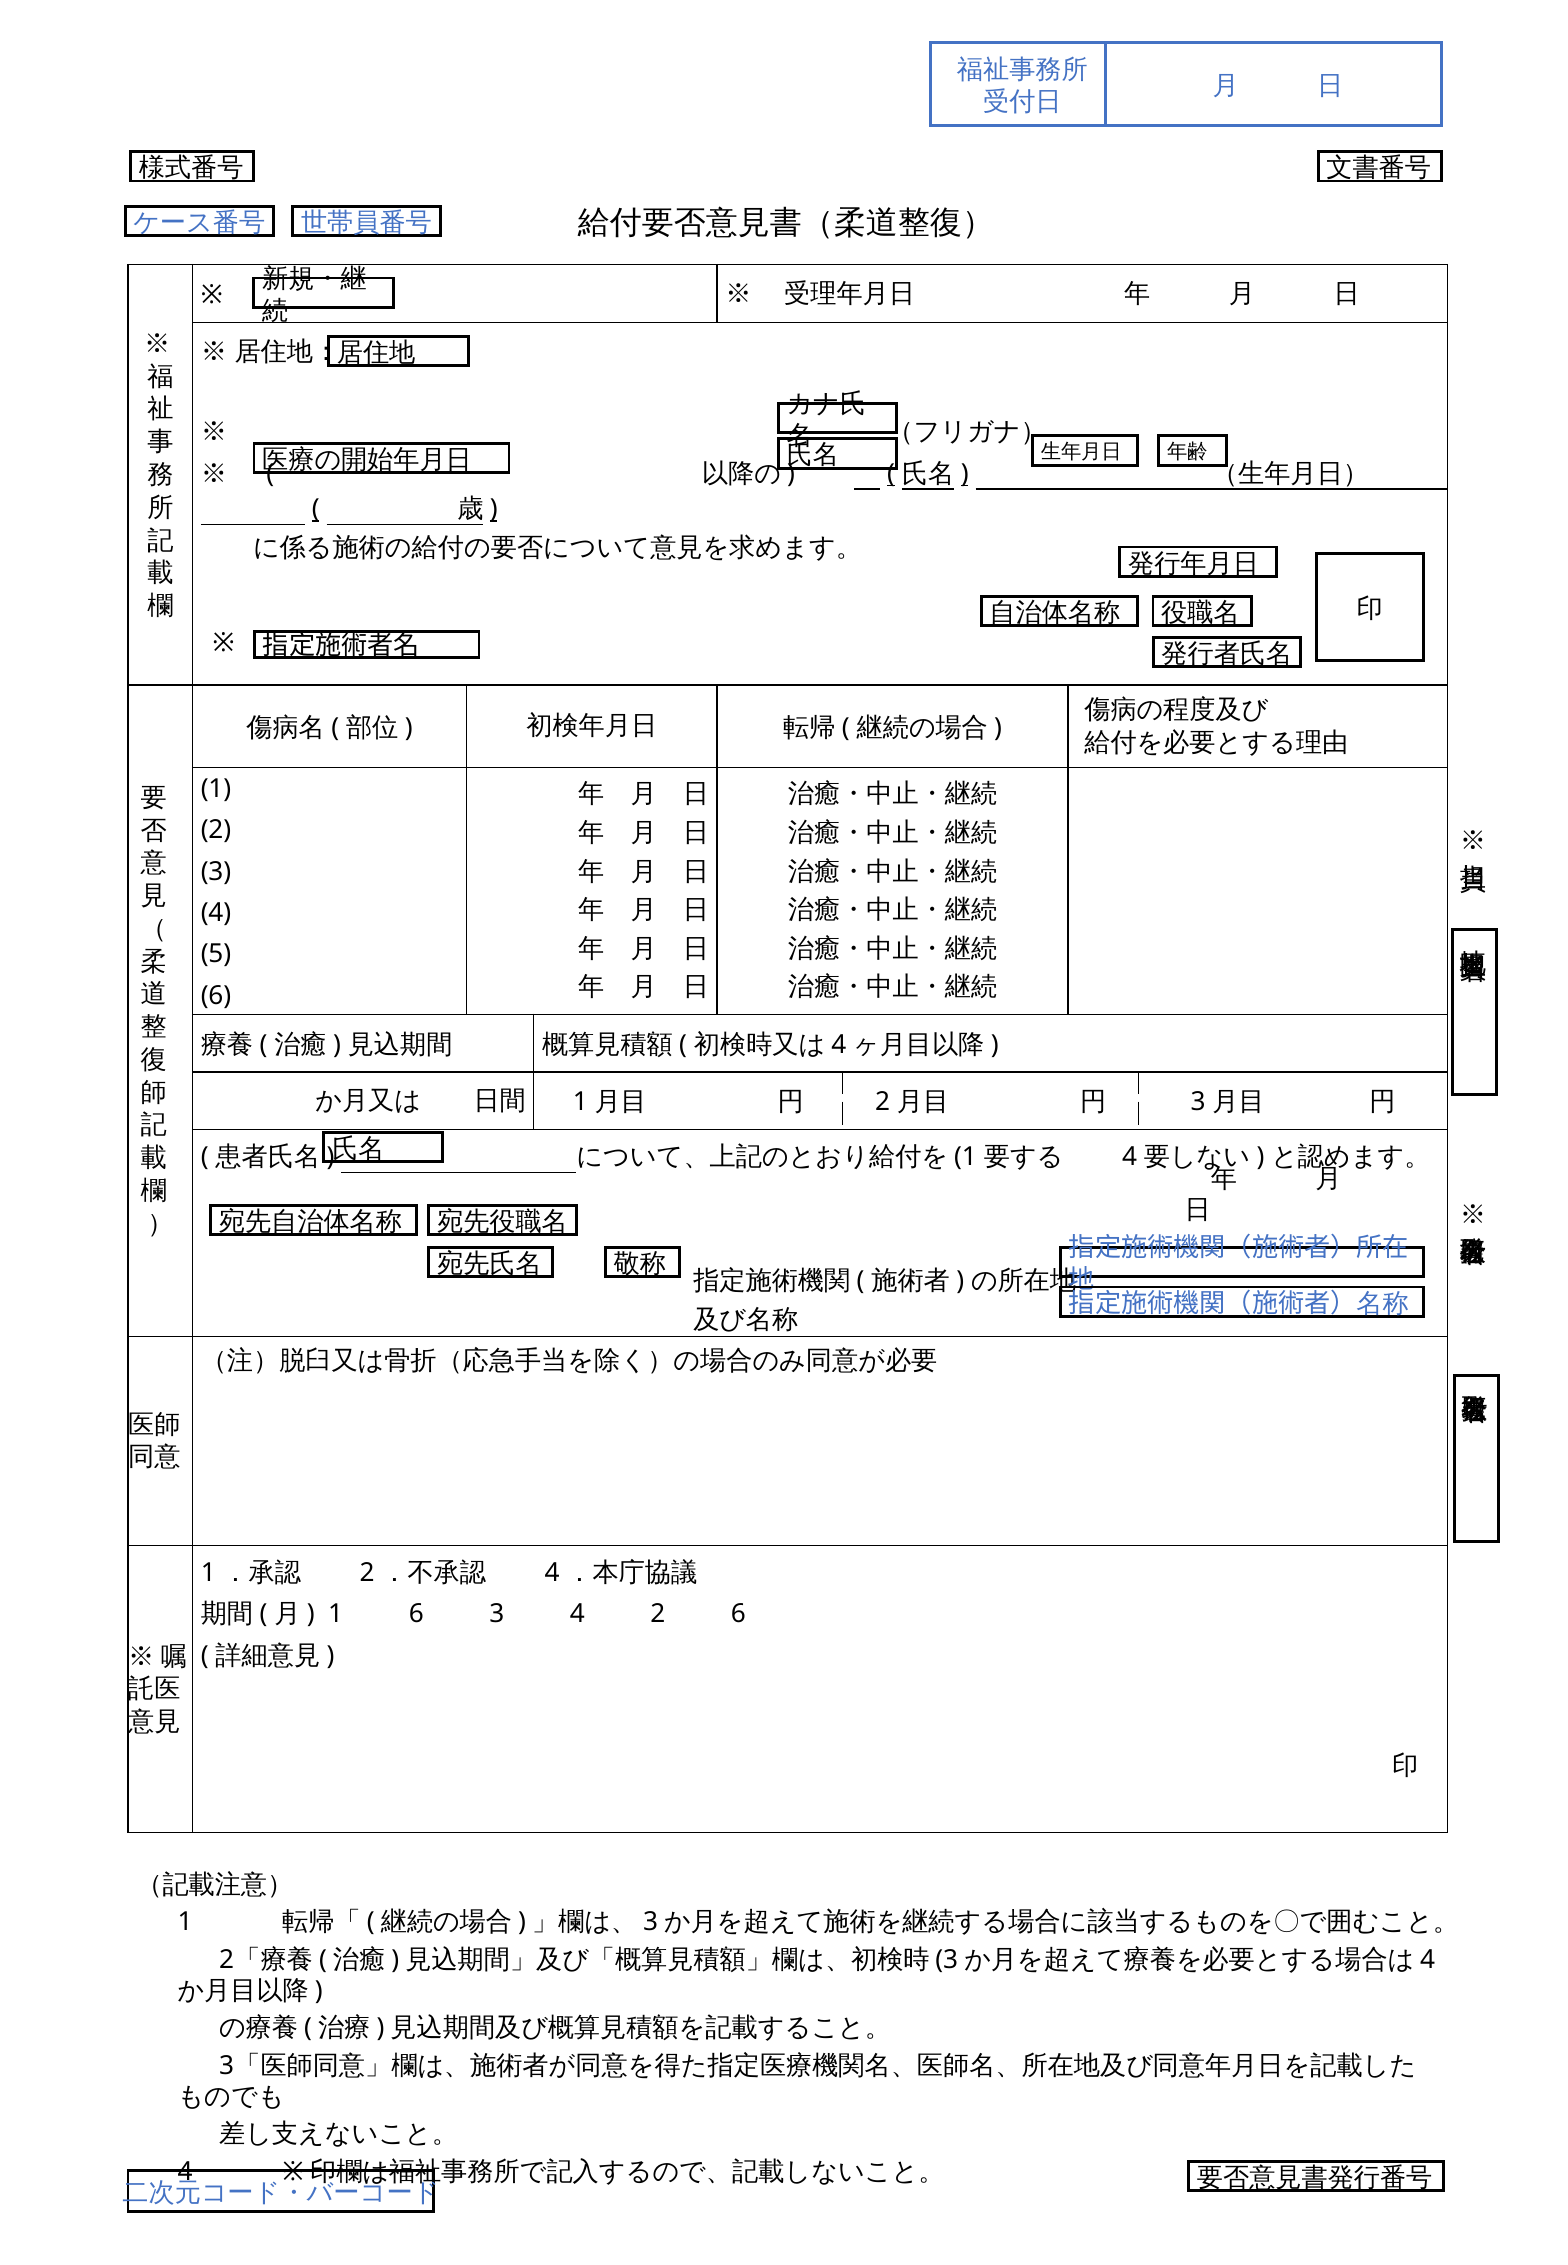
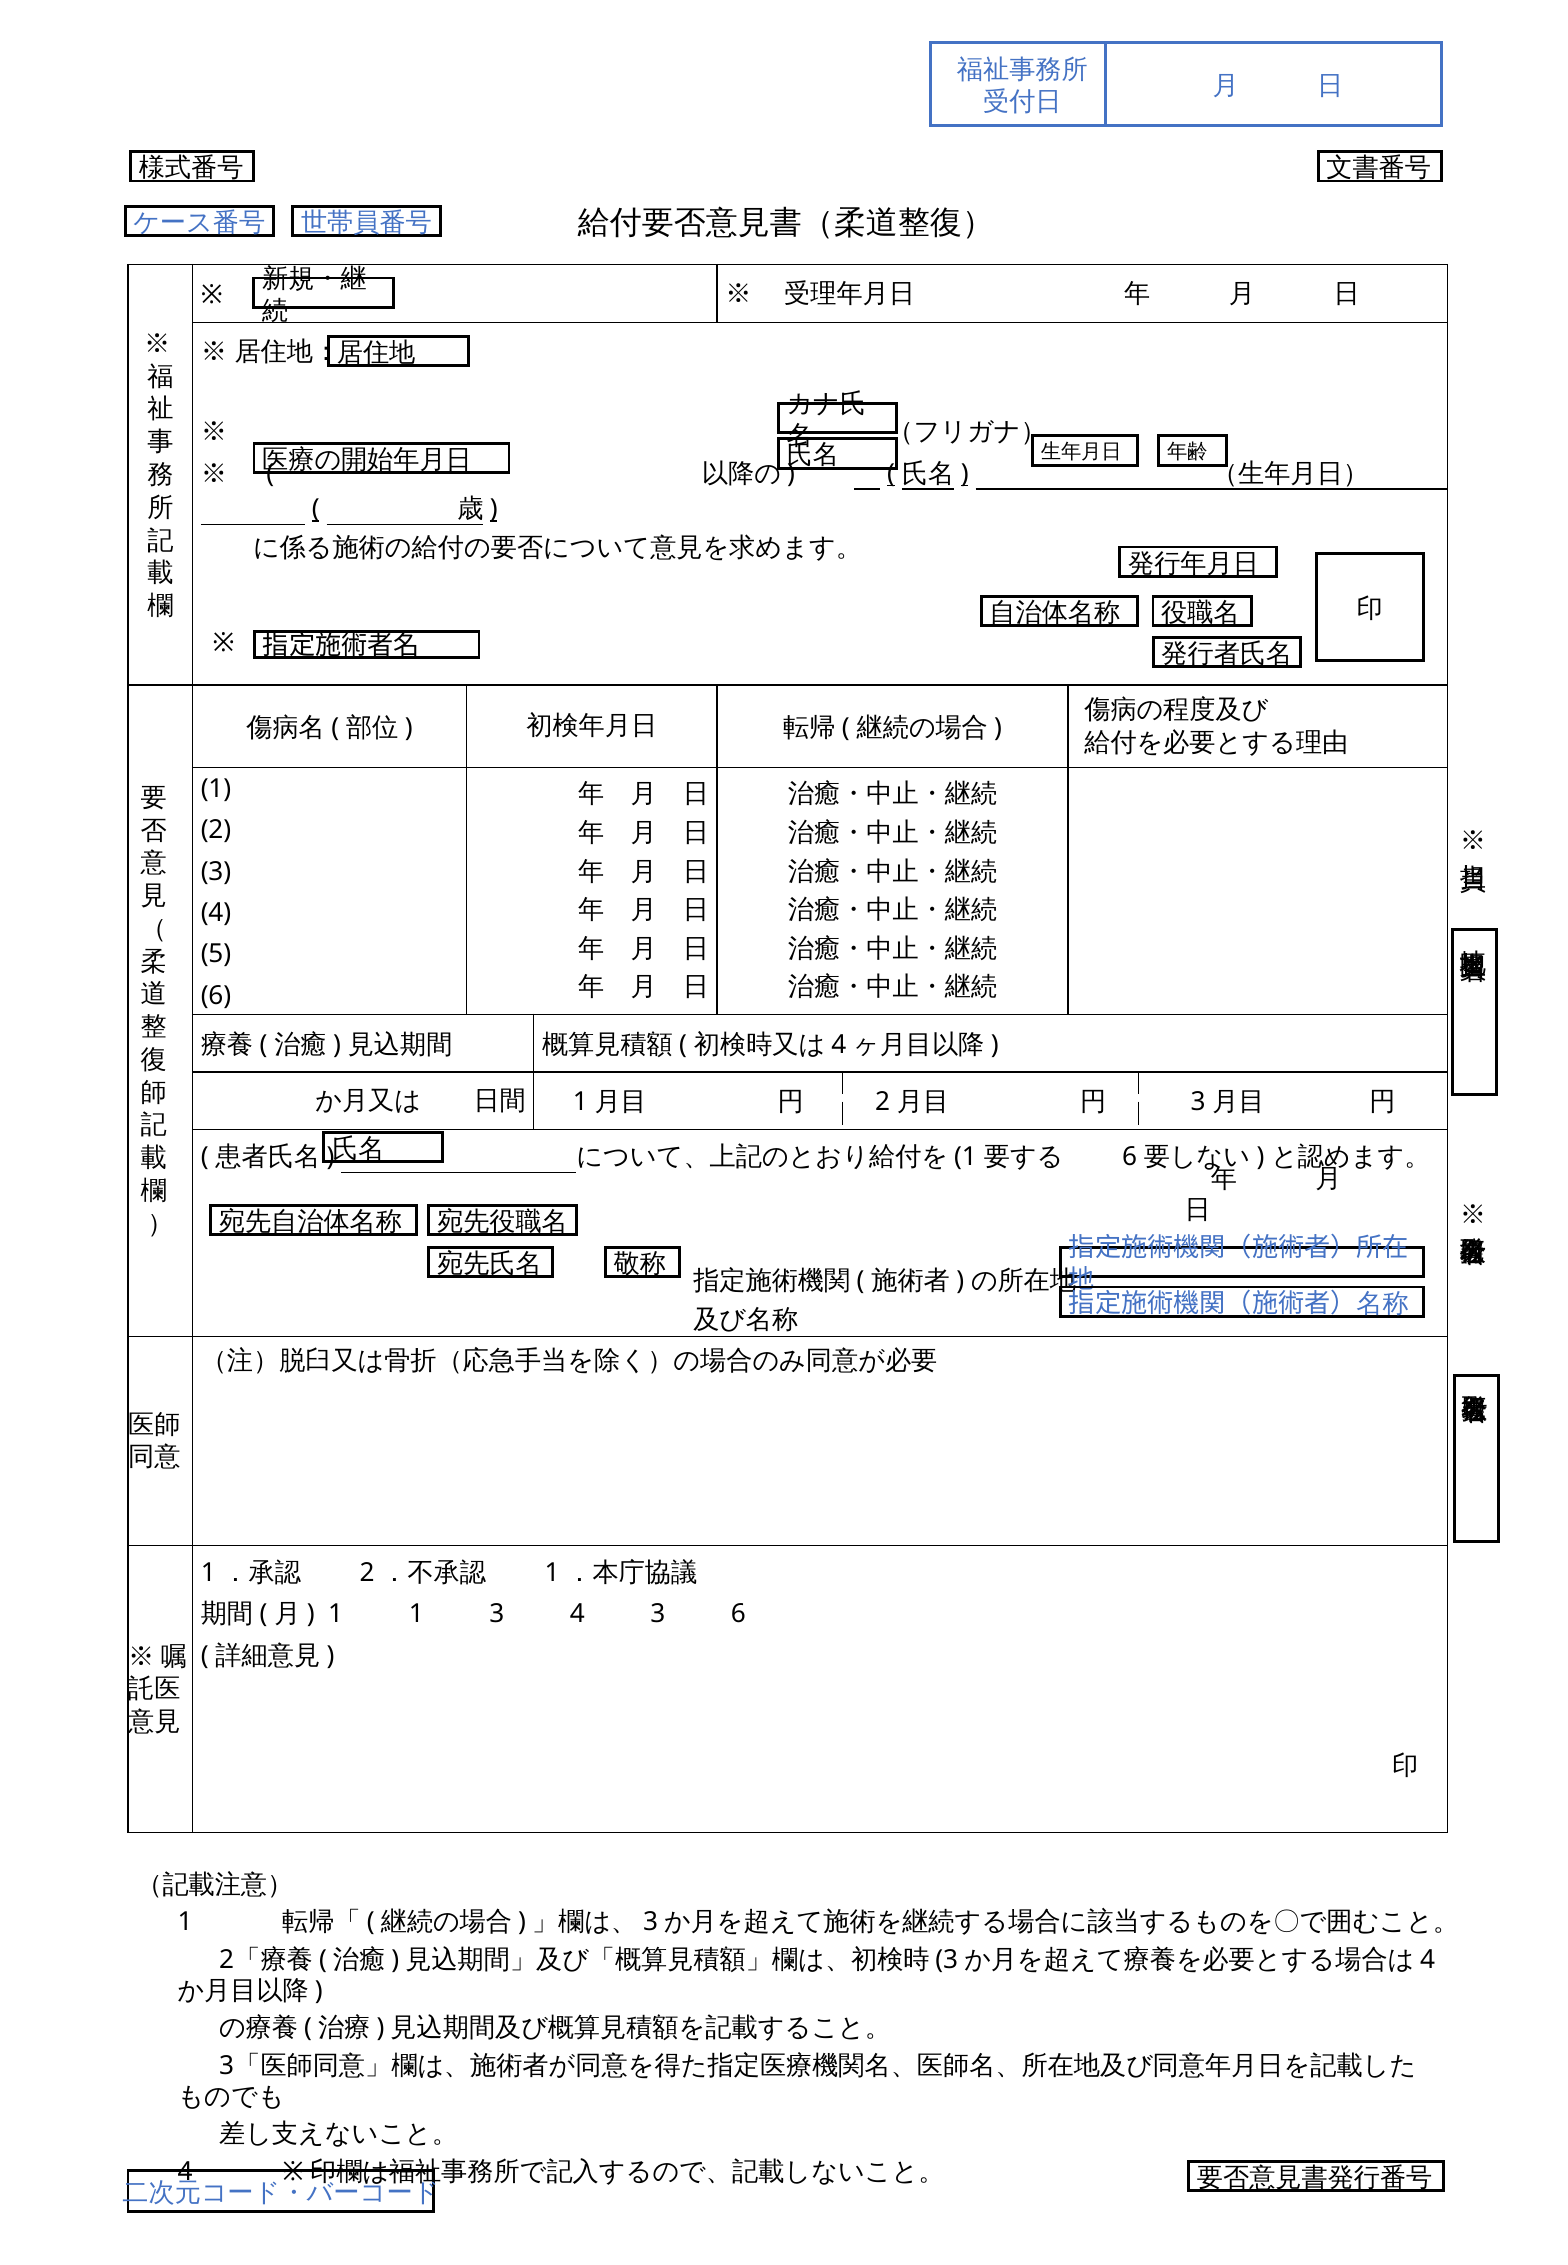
4 at (1130, 1157): 4 -> 6
4 at (552, 1573): 4 -> 1
1 6: 6 -> 1
4 2: 2 -> 3
